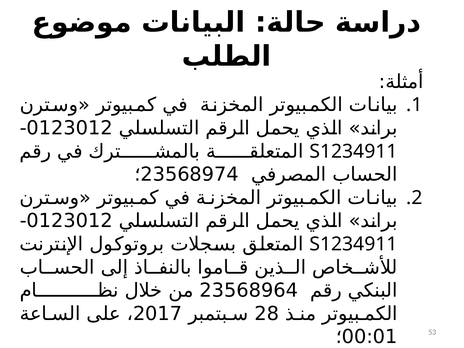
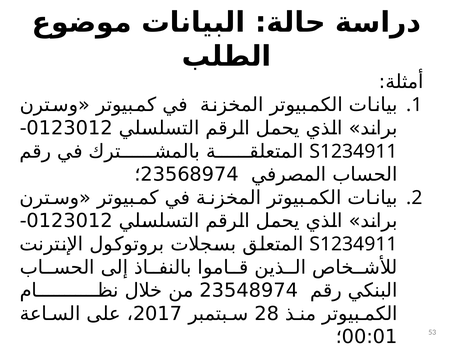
23568964: 23568964 -> 23548974
